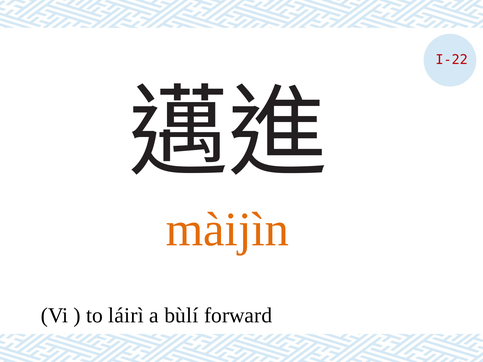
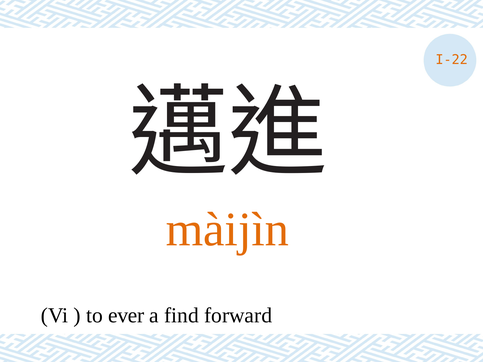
I-22 colour: red -> orange
láirì: láirì -> ever
bùlí: bùlí -> find
